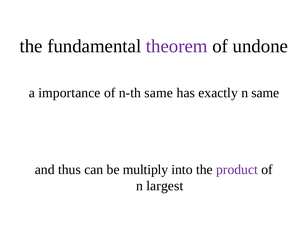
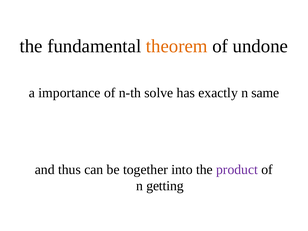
theorem colour: purple -> orange
n-th same: same -> solve
multiply: multiply -> together
largest: largest -> getting
